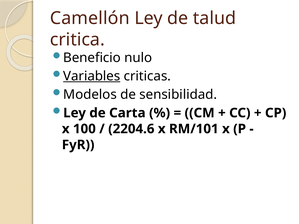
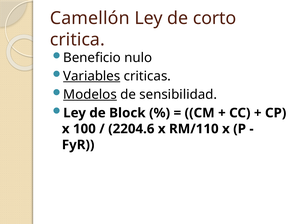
talud: talud -> corto
Modelos underline: none -> present
Carta: Carta -> Block
RM/101: RM/101 -> RM/110
